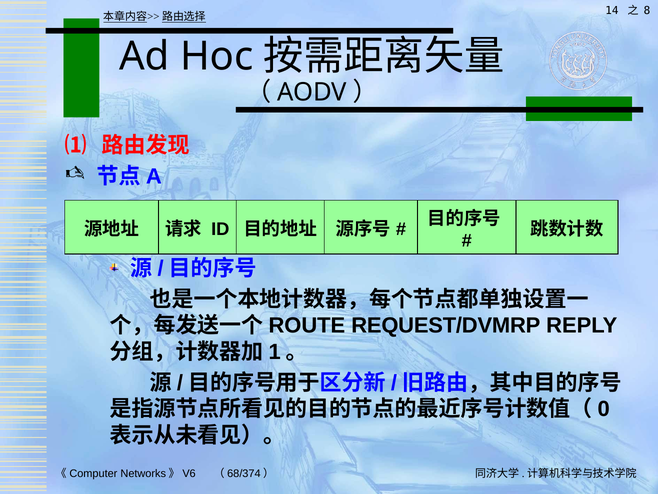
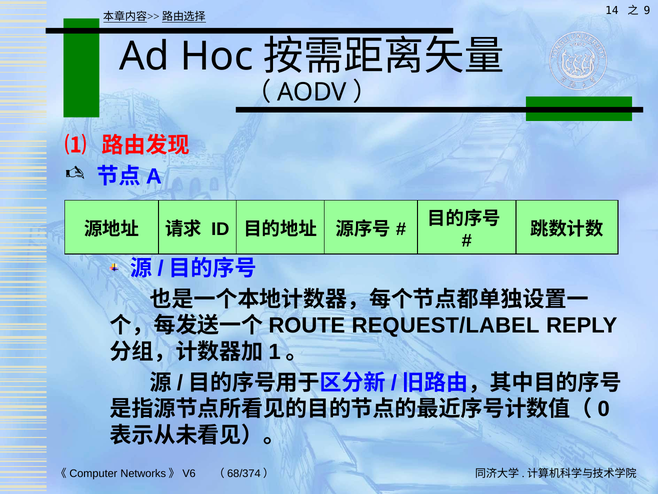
8: 8 -> 9
REQUEST/DVMRP: REQUEST/DVMRP -> REQUEST/LABEL
